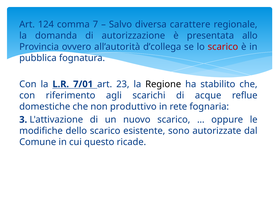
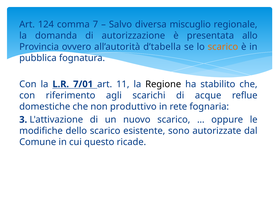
carattere: carattere -> miscuglio
d’collega: d’collega -> d’tabella
scarico at (223, 47) colour: red -> orange
23: 23 -> 11
